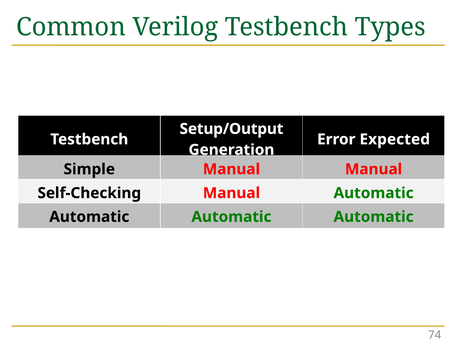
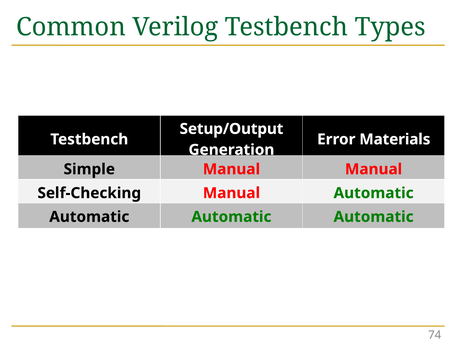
Expected: Expected -> Materials
